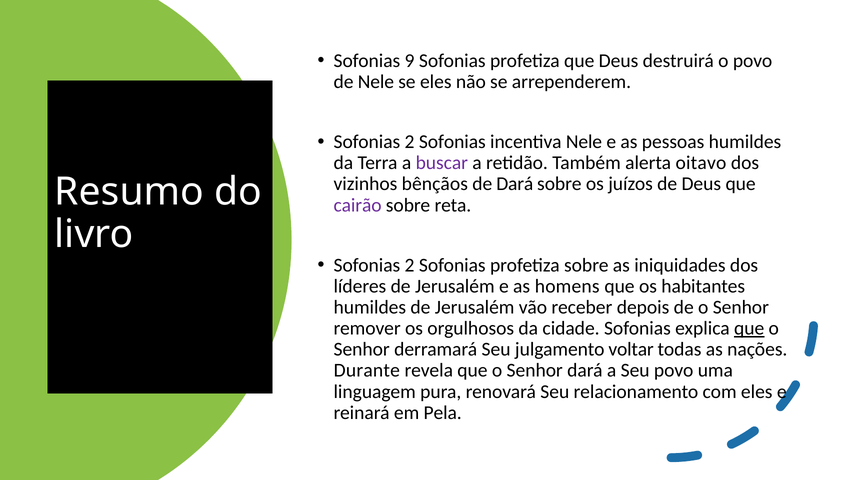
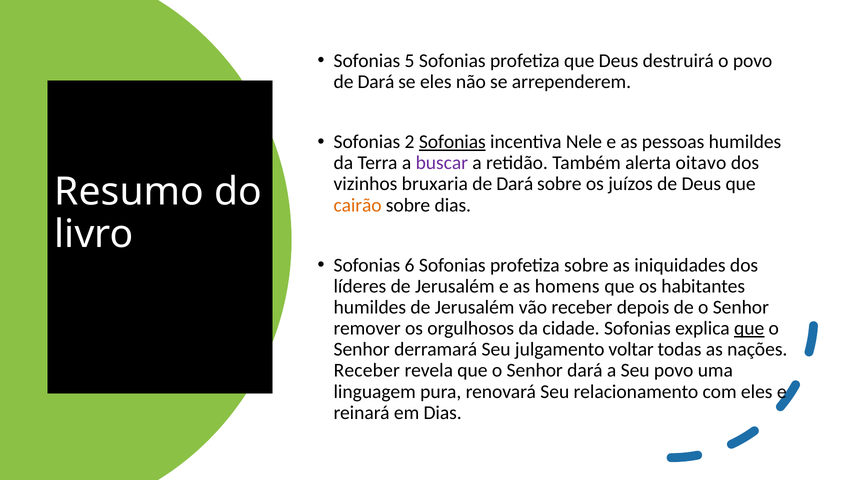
9: 9 -> 5
Nele at (376, 82): Nele -> Dará
Sofonias at (452, 142) underline: none -> present
bênçãos: bênçãos -> bruxaria
cairão colour: purple -> orange
sobre reta: reta -> dias
2 at (410, 265): 2 -> 6
Durante at (367, 370): Durante -> Receber
em Pela: Pela -> Dias
